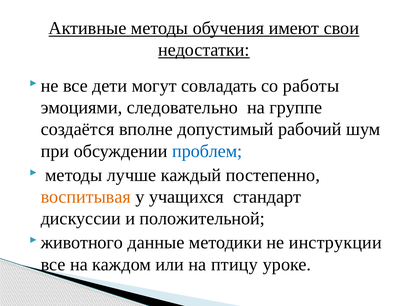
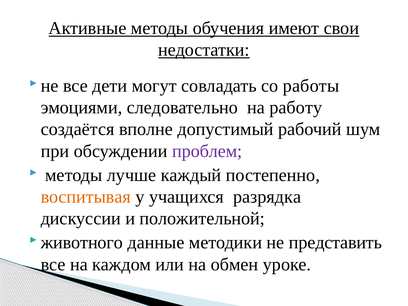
группе: группе -> работу
проблем colour: blue -> purple
стандарт: стандарт -> разрядка
инструкции: инструкции -> представить
птицу: птицу -> обмен
